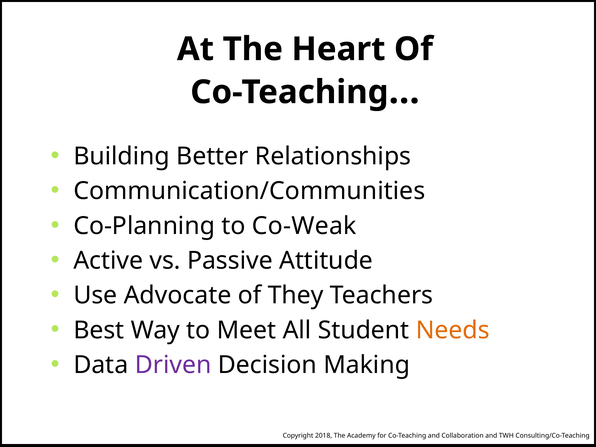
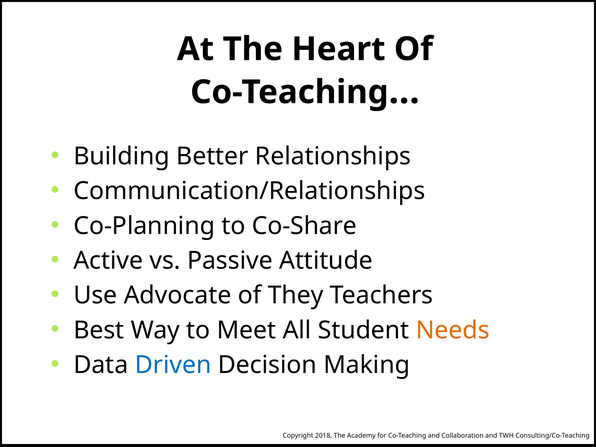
Communication/Communities: Communication/Communities -> Communication/Relationships
Co-Weak: Co-Weak -> Co-Share
Driven colour: purple -> blue
